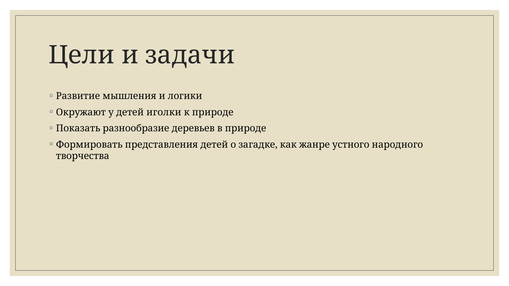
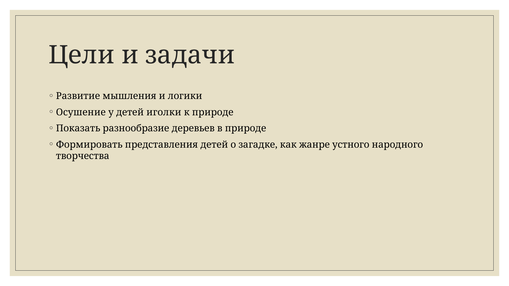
Окружают: Окружают -> Осушение
